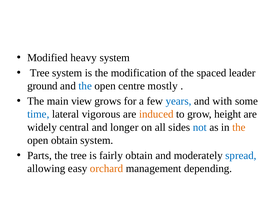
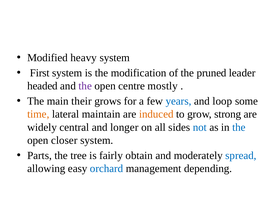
Tree at (40, 73): Tree -> First
spaced: spaced -> pruned
ground: ground -> headed
the at (85, 86) colour: blue -> purple
view: view -> their
with: with -> loop
time colour: blue -> orange
vigorous: vigorous -> maintain
height: height -> strong
the at (239, 127) colour: orange -> blue
open obtain: obtain -> closer
orchard colour: orange -> blue
